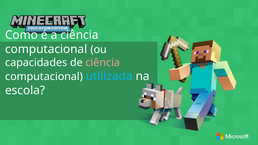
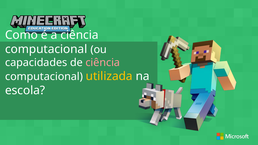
utilizada colour: light blue -> yellow
